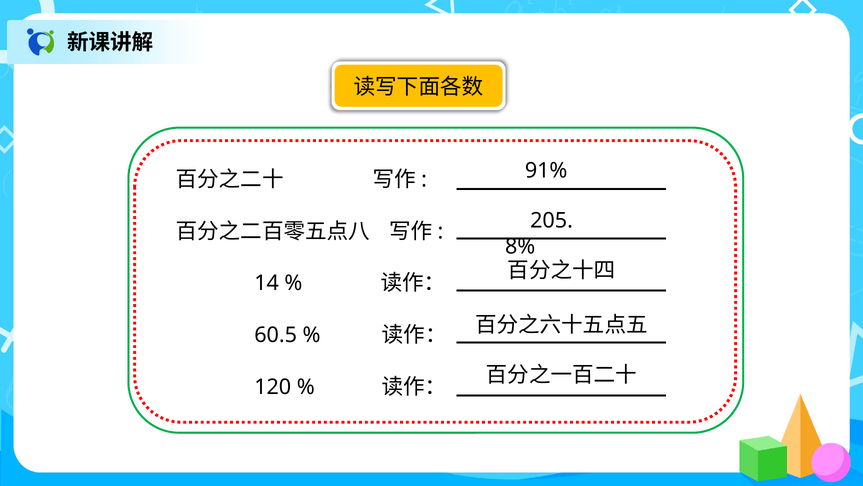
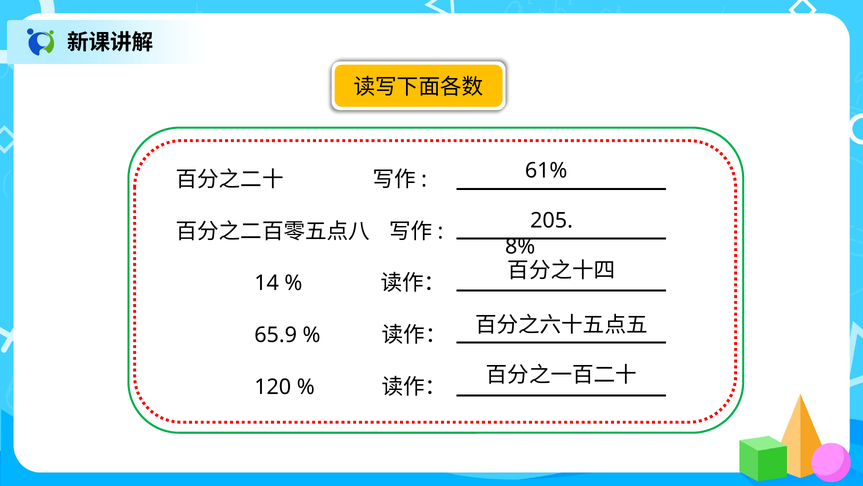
91%: 91% -> 61%
60.5: 60.5 -> 65.9
